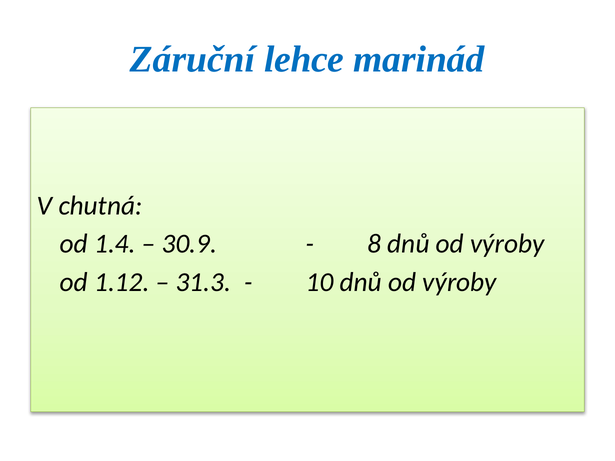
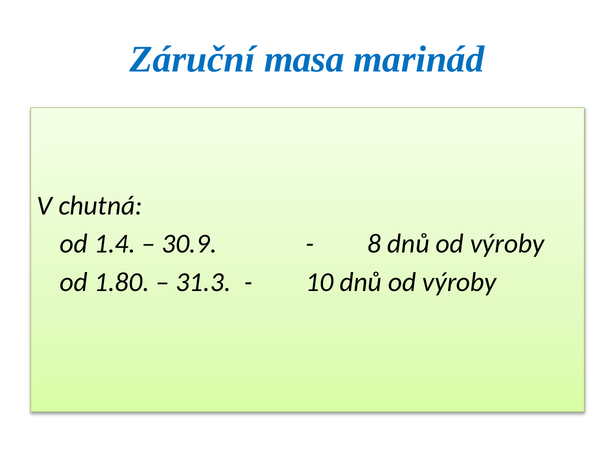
lehce: lehce -> masa
1.12: 1.12 -> 1.80
